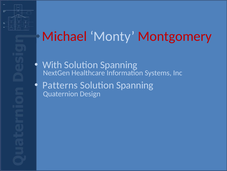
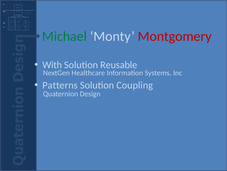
Michael colour: red -> green
Spanning at (119, 65): Spanning -> Reusable
Spanning at (135, 85): Spanning -> Coupling
